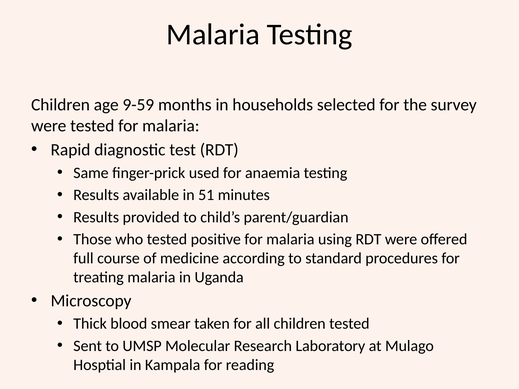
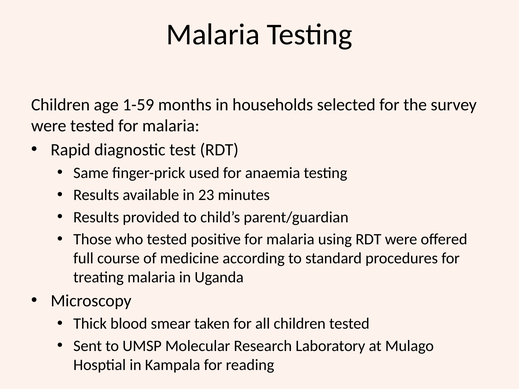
9-59: 9-59 -> 1-59
51: 51 -> 23
